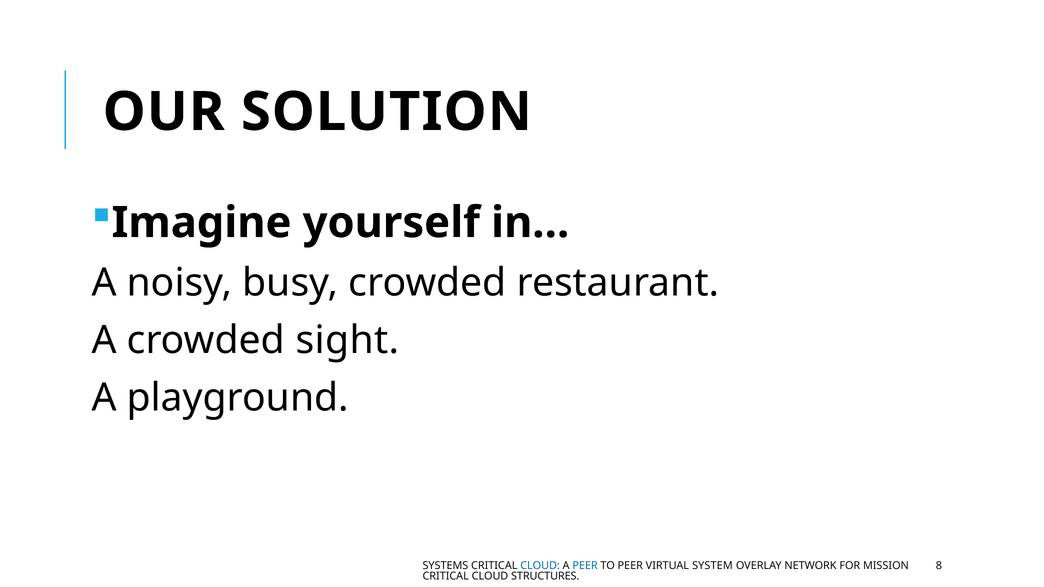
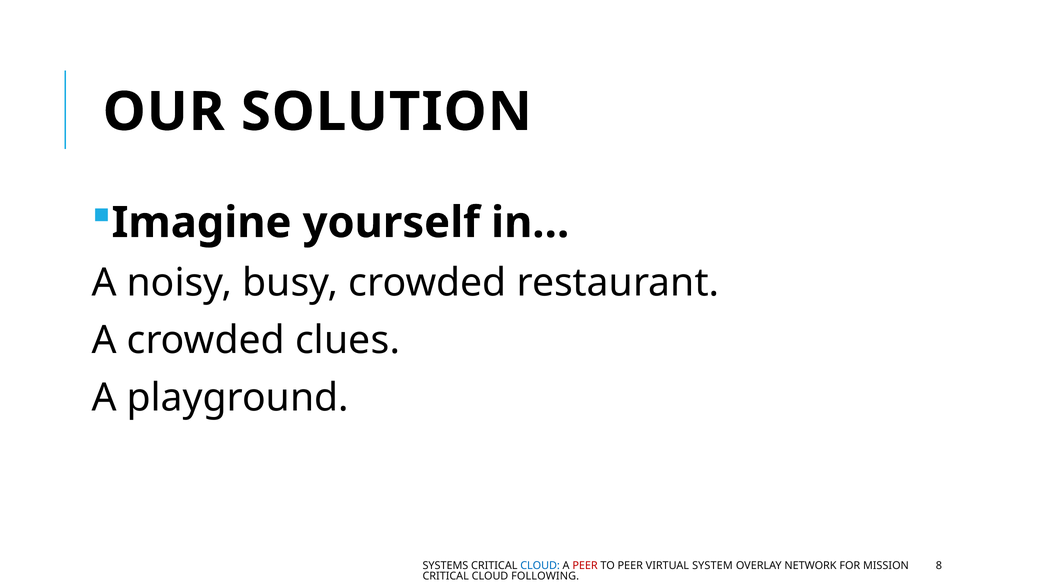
sight: sight -> clues
PEER at (585, 566) colour: blue -> red
STRUCTURES: STRUCTURES -> FOLLOWING
